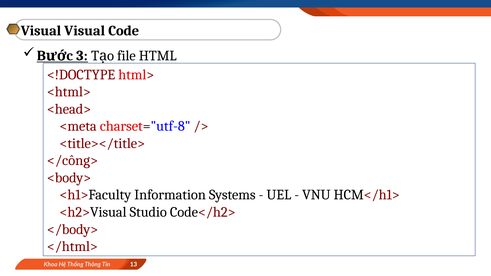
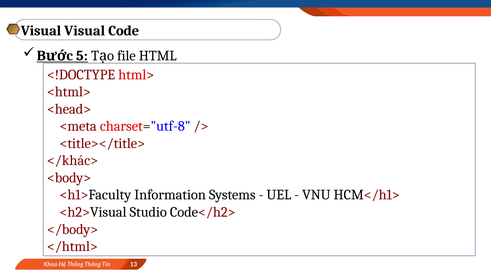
3: 3 -> 5
</công>: </công> -> </khác>
